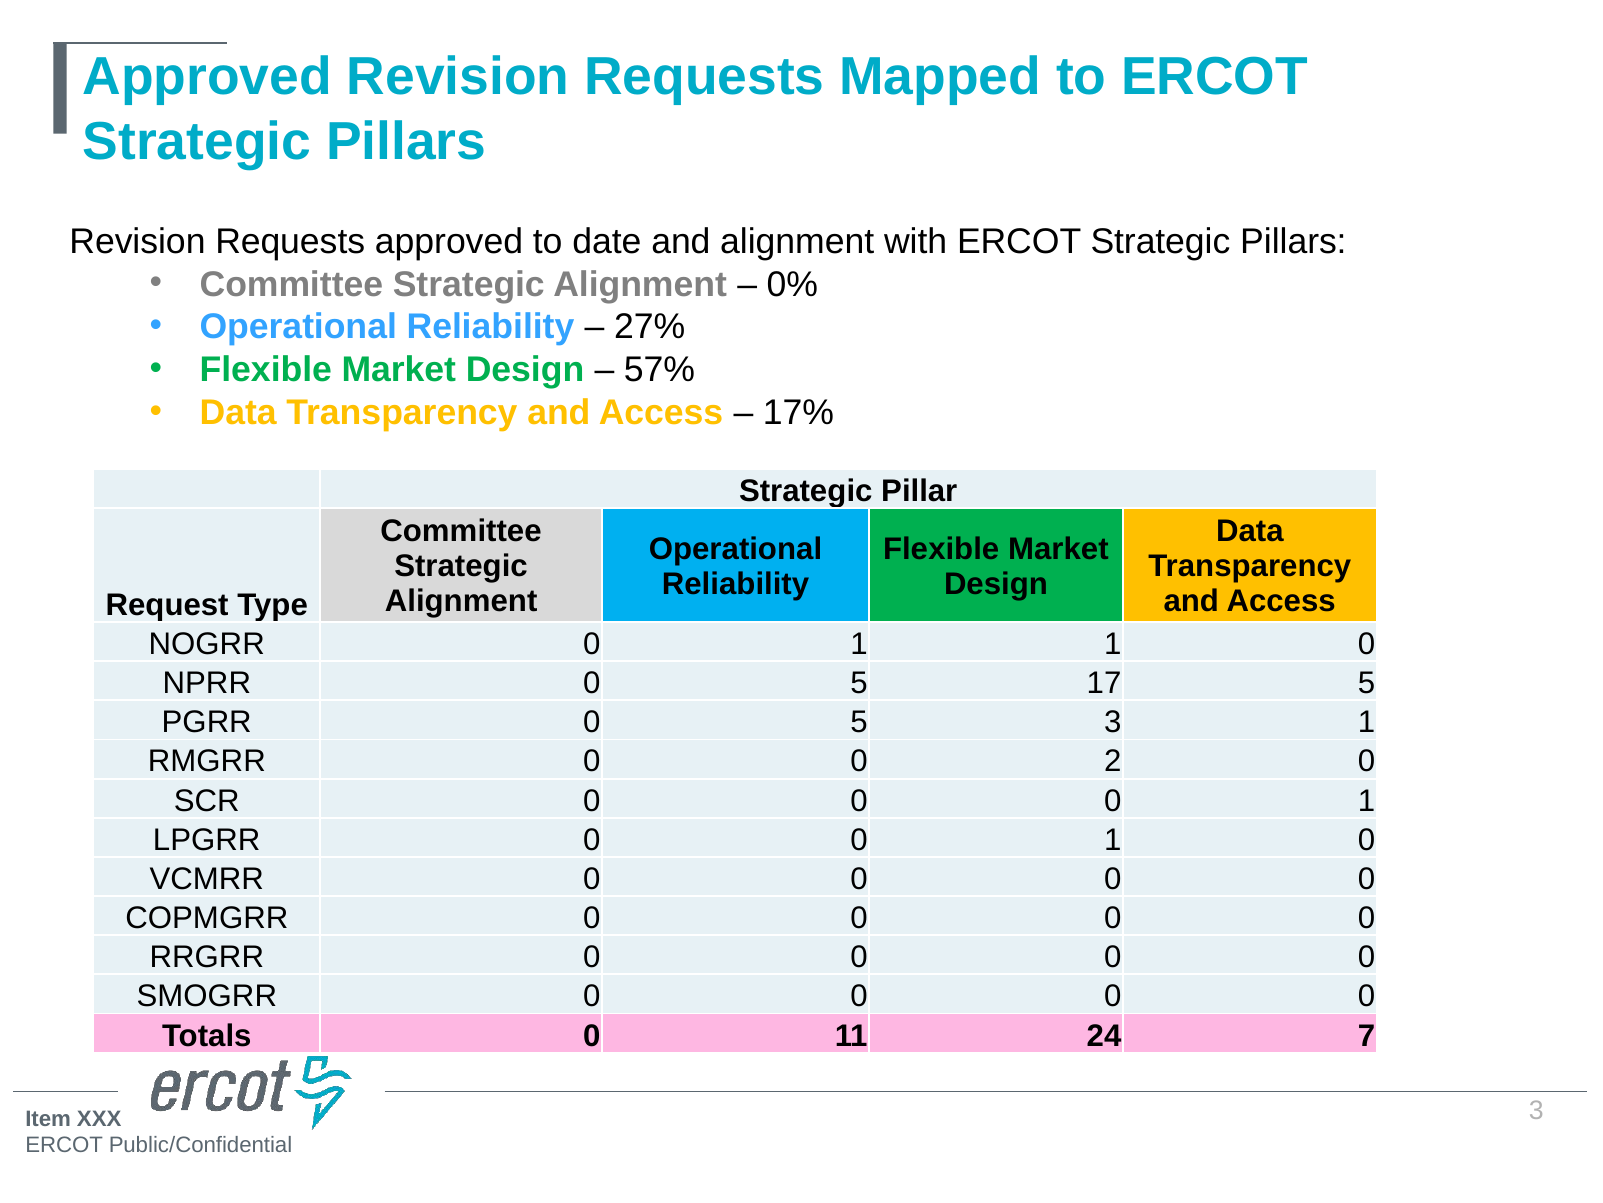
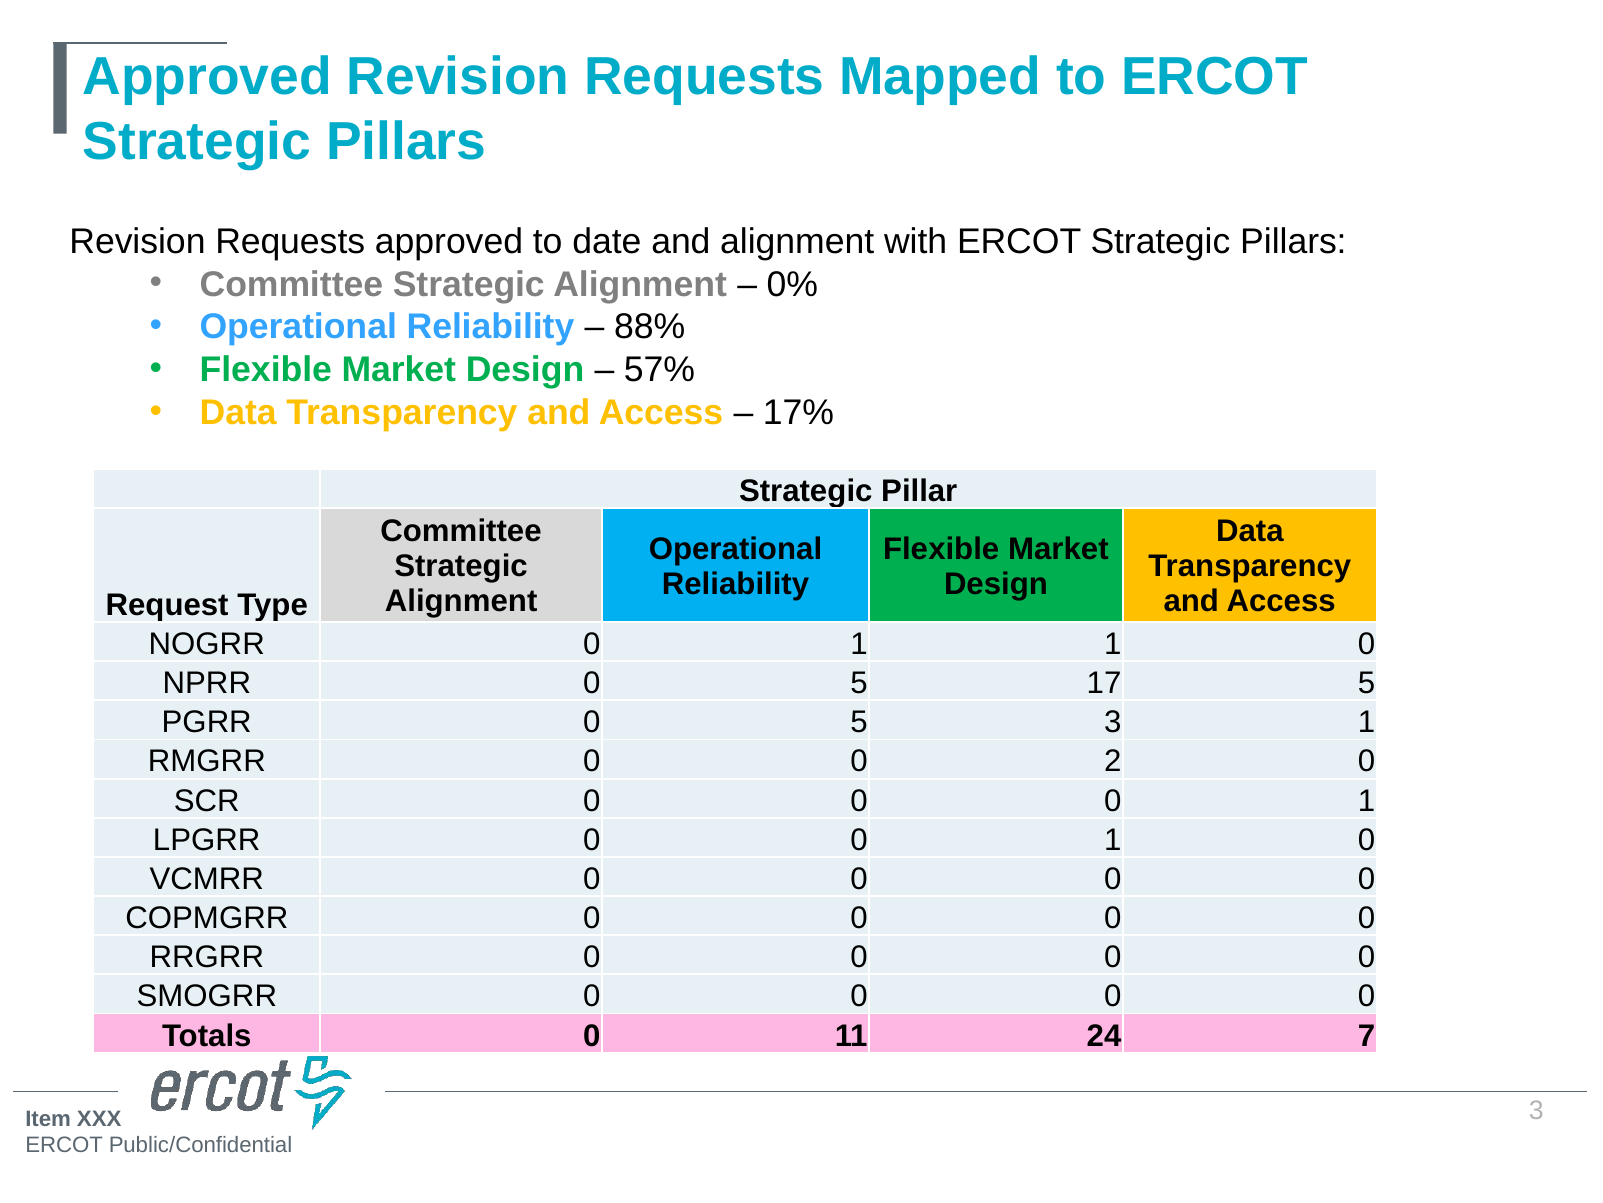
27%: 27% -> 88%
